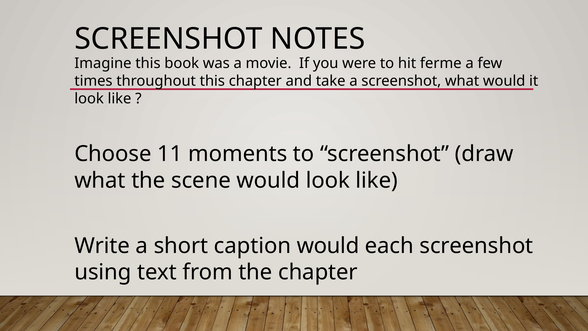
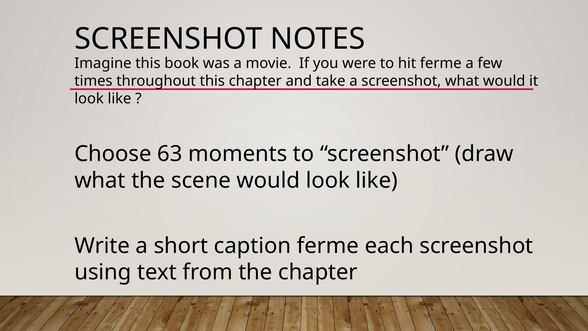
11: 11 -> 63
caption would: would -> ferme
